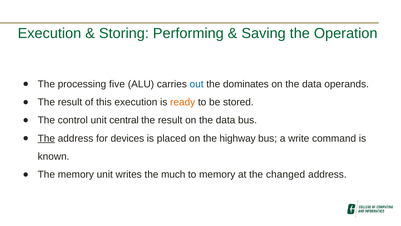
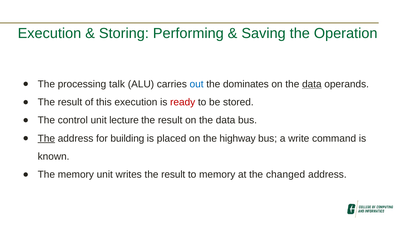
five: five -> talk
data at (312, 84) underline: none -> present
ready colour: orange -> red
central: central -> lecture
devices: devices -> building
writes the much: much -> result
